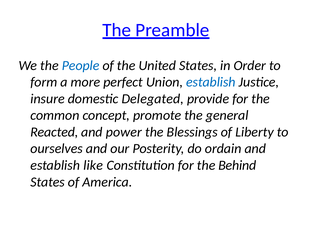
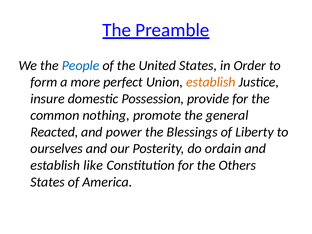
establish at (211, 82) colour: blue -> orange
Delegated: Delegated -> Possession
concept: concept -> nothing
Behind: Behind -> Others
